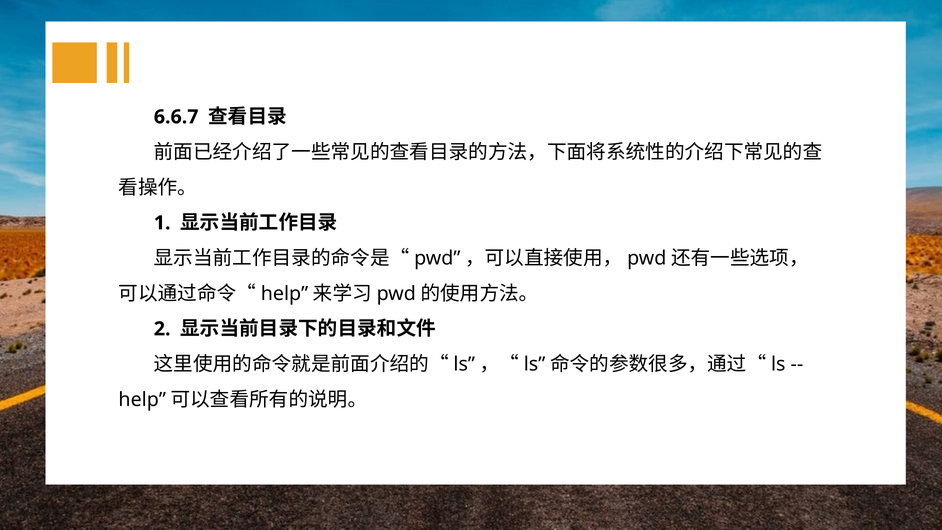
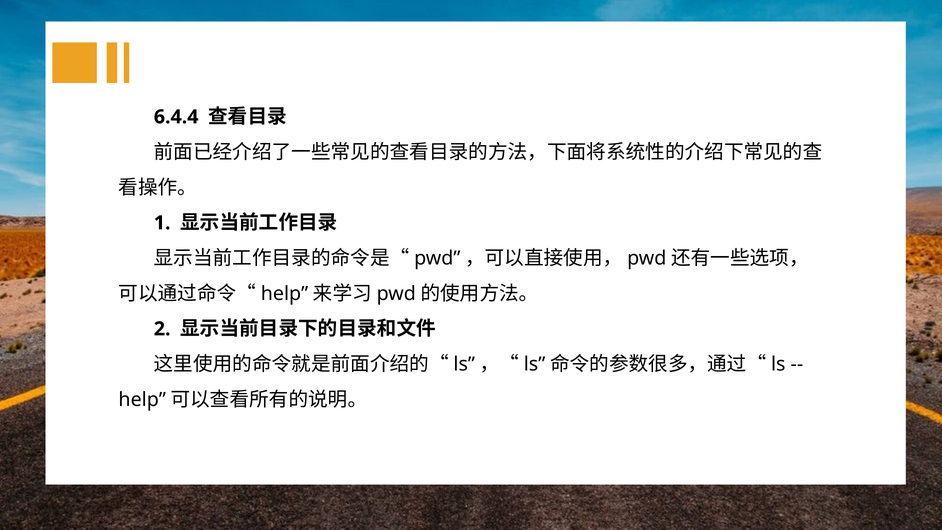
6.6.7: 6.6.7 -> 6.4.4
